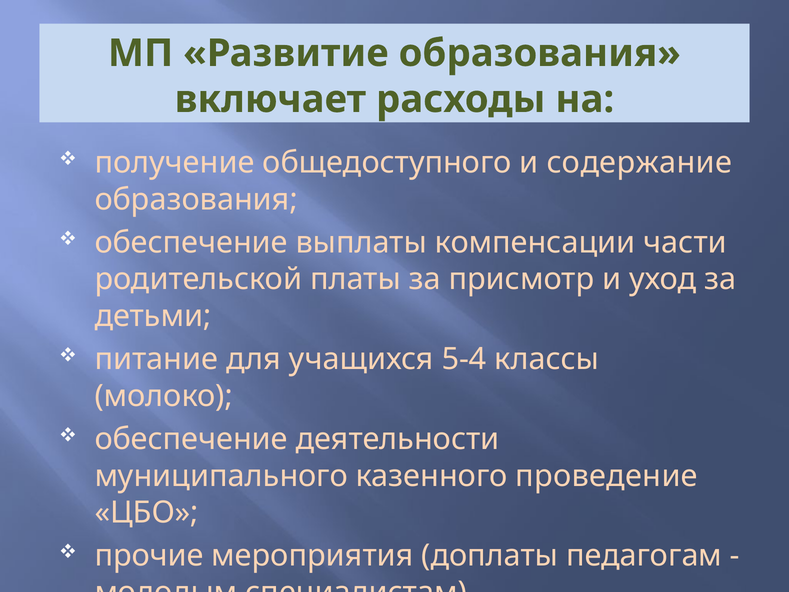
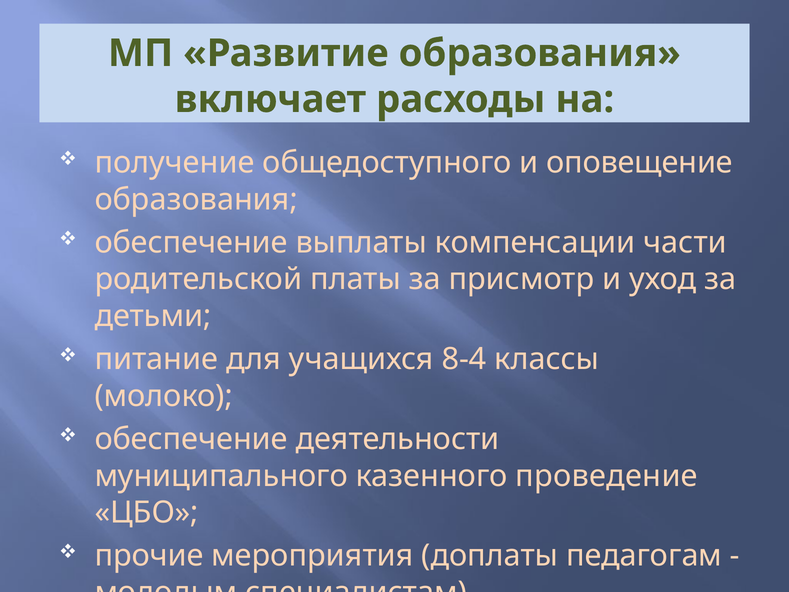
содержание: содержание -> оповещение
5-4: 5-4 -> 8-4
